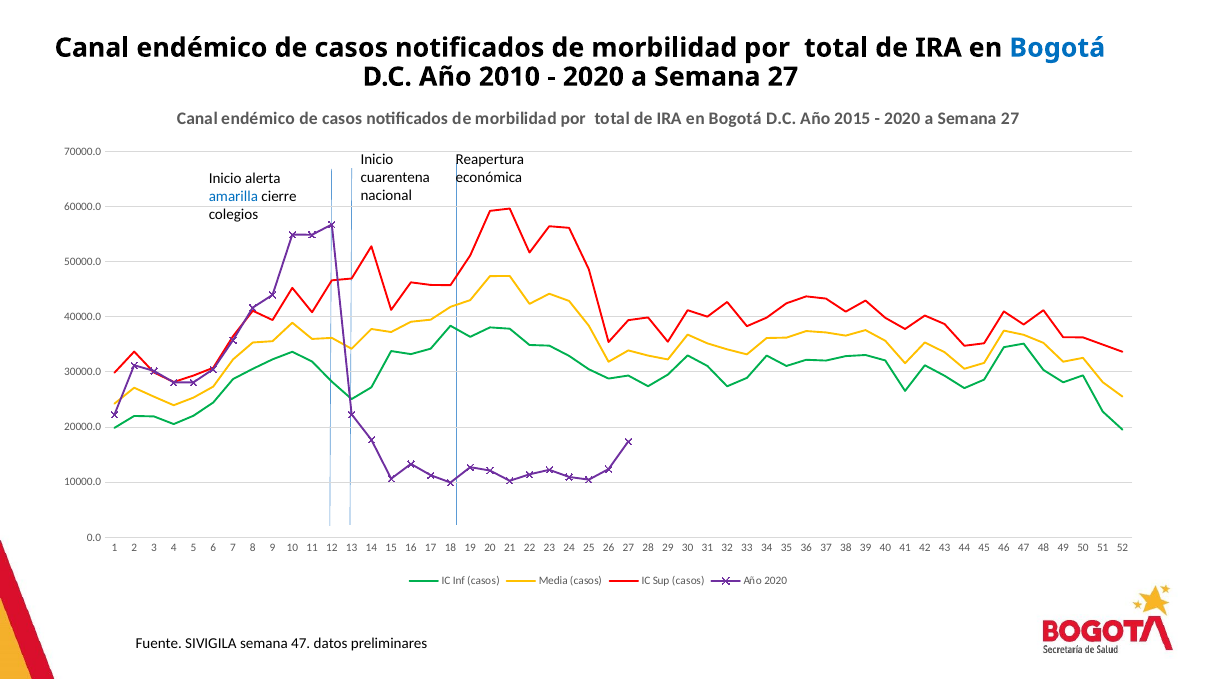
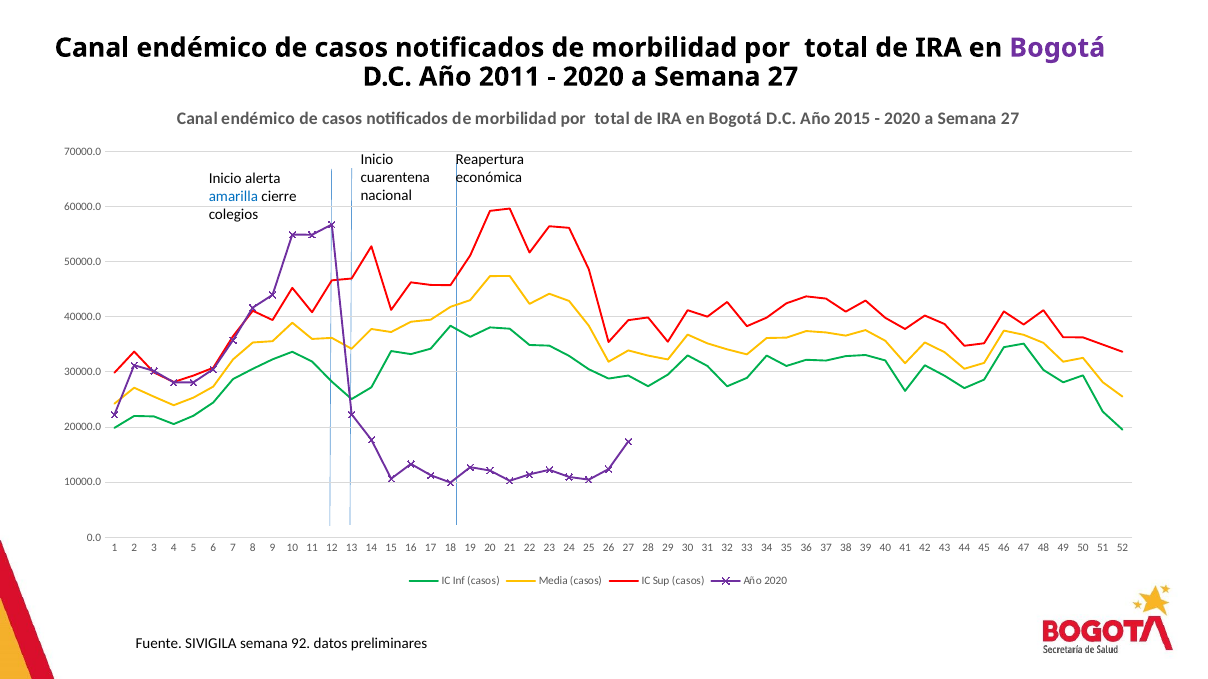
Bogotá at (1057, 48) colour: blue -> purple
2010: 2010 -> 2011
semana 47: 47 -> 92
